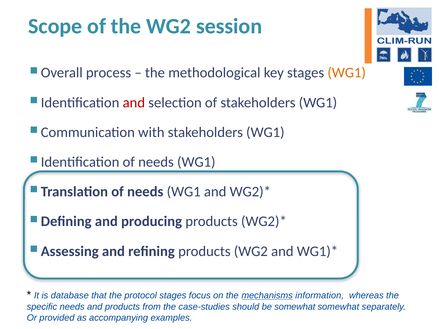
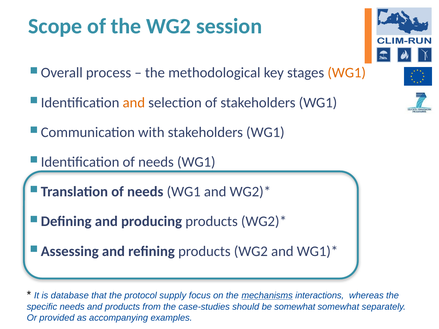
and at (134, 103) colour: red -> orange
protocol stages: stages -> supply
information: information -> interactions
